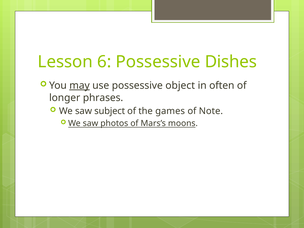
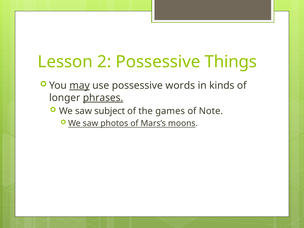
6: 6 -> 2
Dishes: Dishes -> Things
object: object -> words
often: often -> kinds
phrases underline: none -> present
